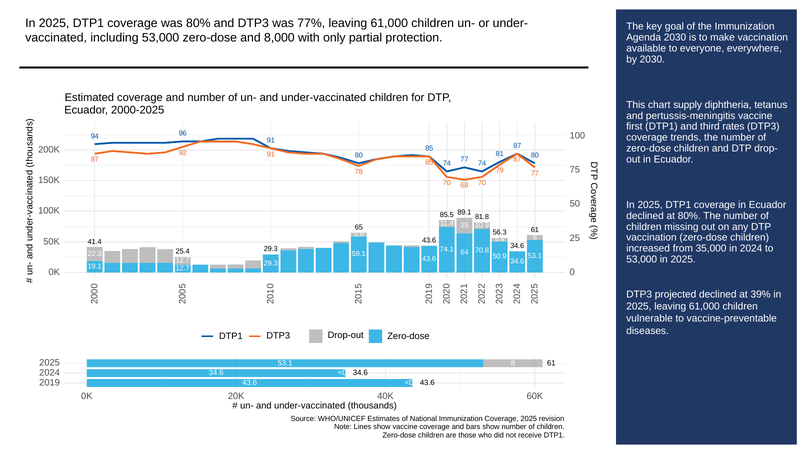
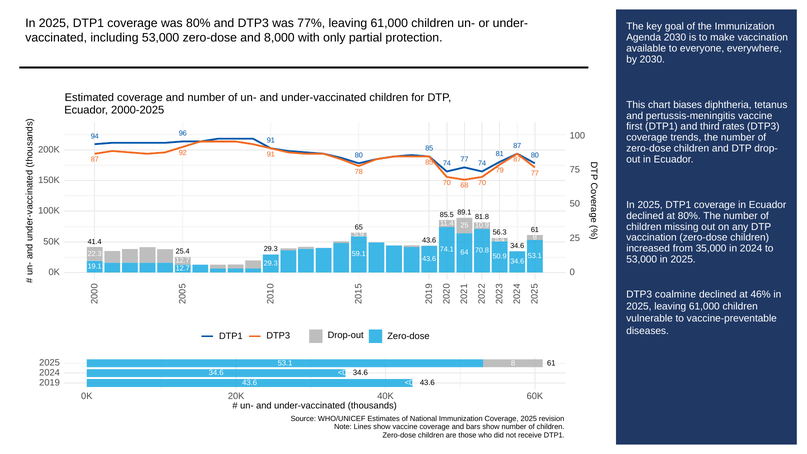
supply: supply -> biases
projected: projected -> coalmine
39%: 39% -> 46%
